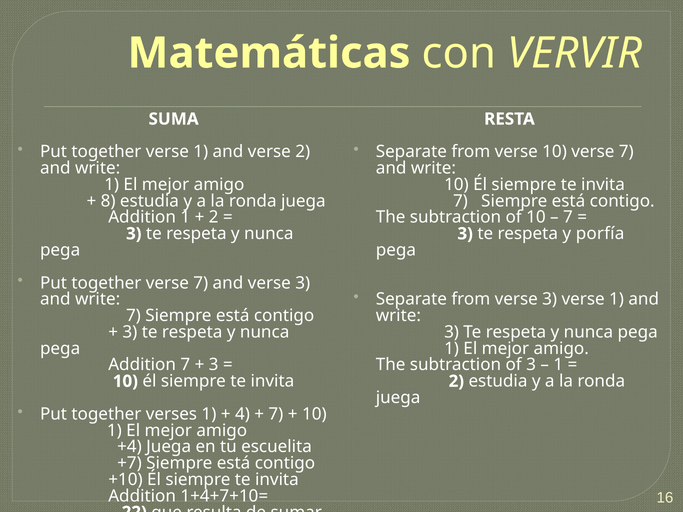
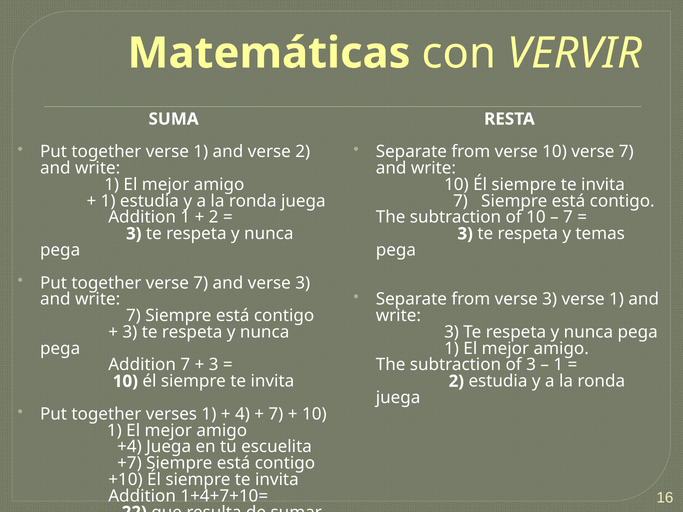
8 at (108, 201): 8 -> 1
porfía: porfía -> temas
